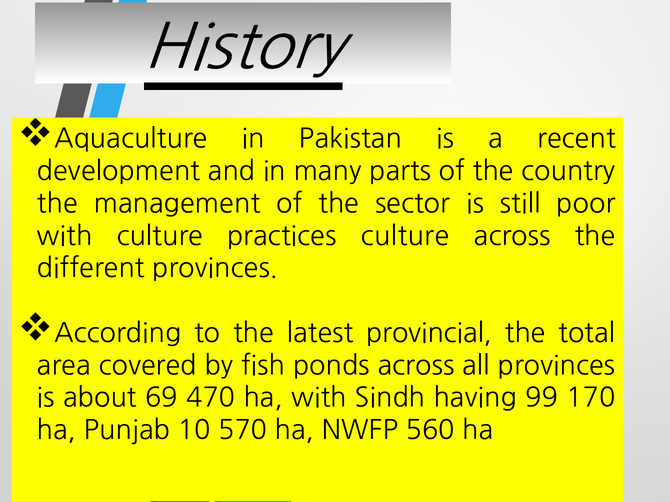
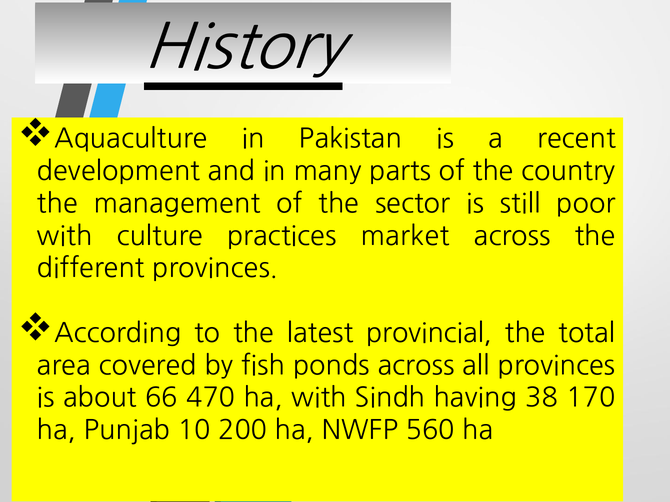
practices culture: culture -> market
69: 69 -> 66
99: 99 -> 38
570: 570 -> 200
